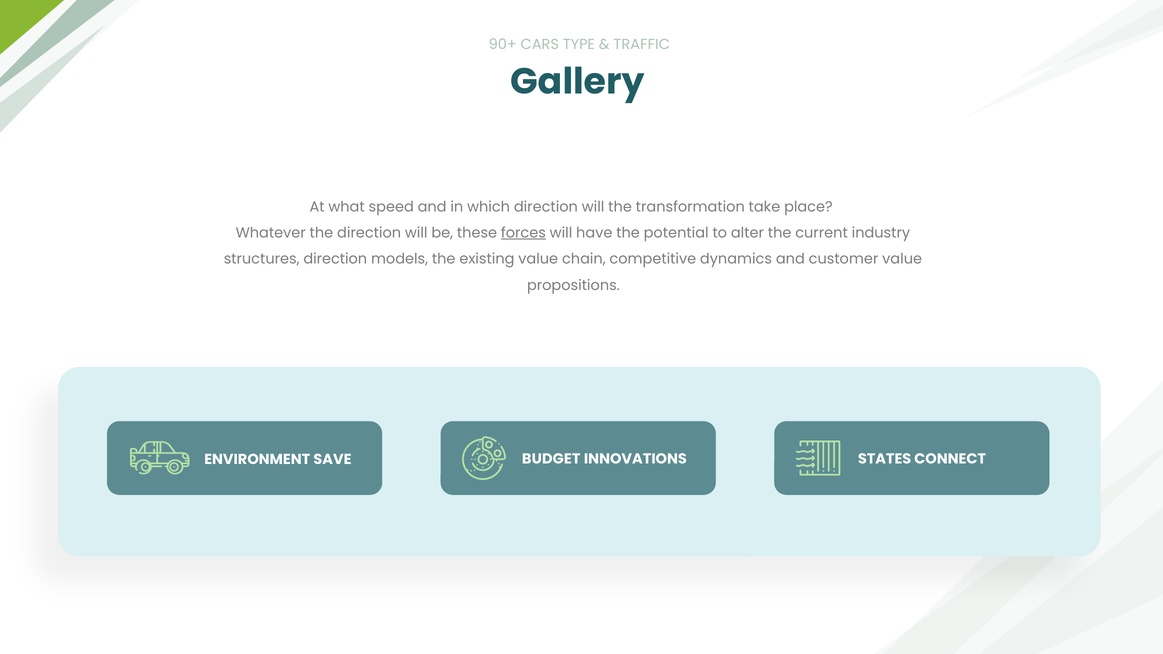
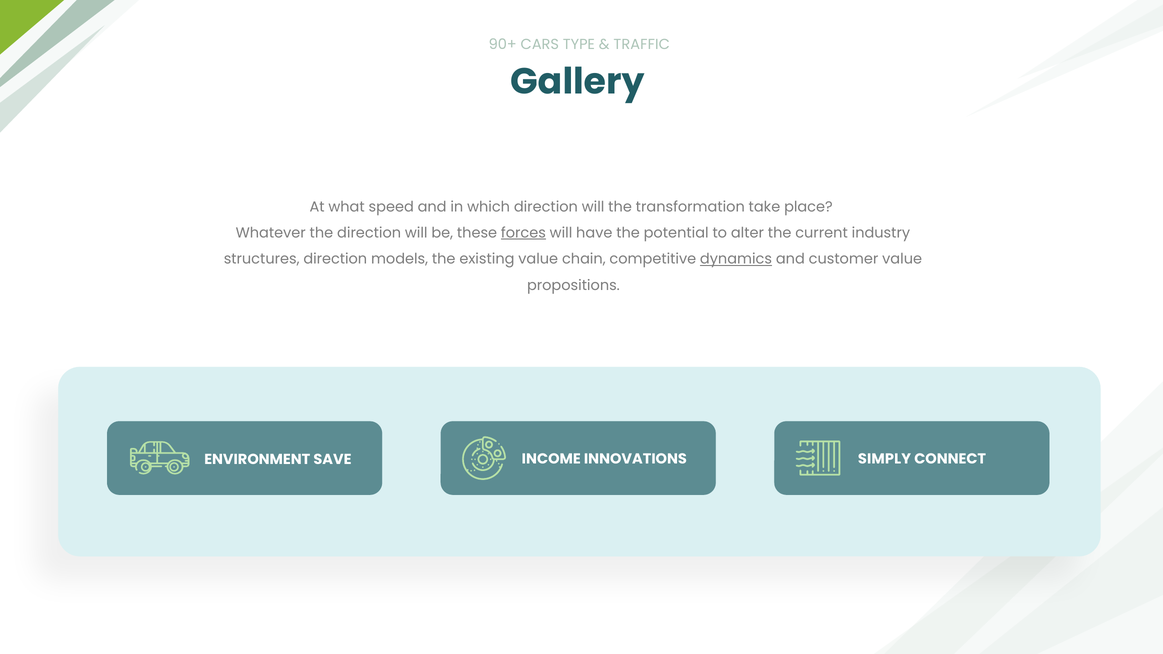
dynamics underline: none -> present
BUDGET: BUDGET -> INCOME
STATES: STATES -> SIMPLY
